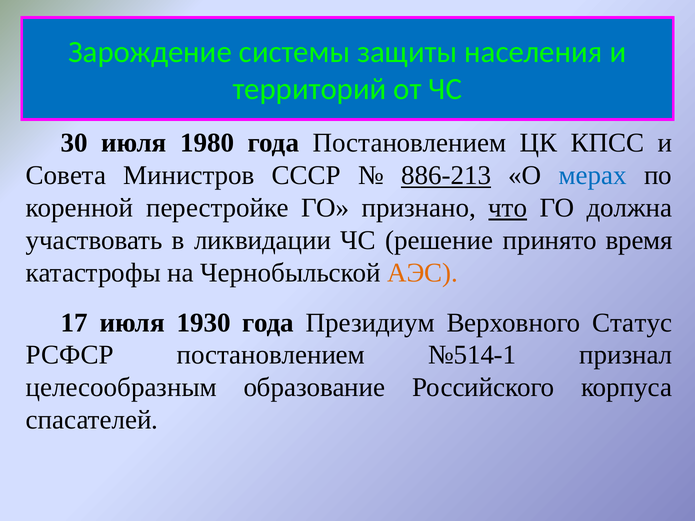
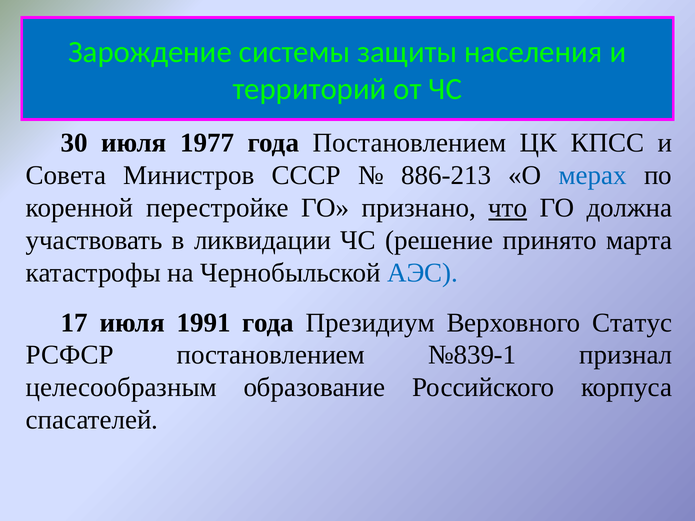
1980: 1980 -> 1977
886-213 underline: present -> none
время: время -> марта
АЭС colour: orange -> blue
1930: 1930 -> 1991
№514-1: №514-1 -> №839-1
